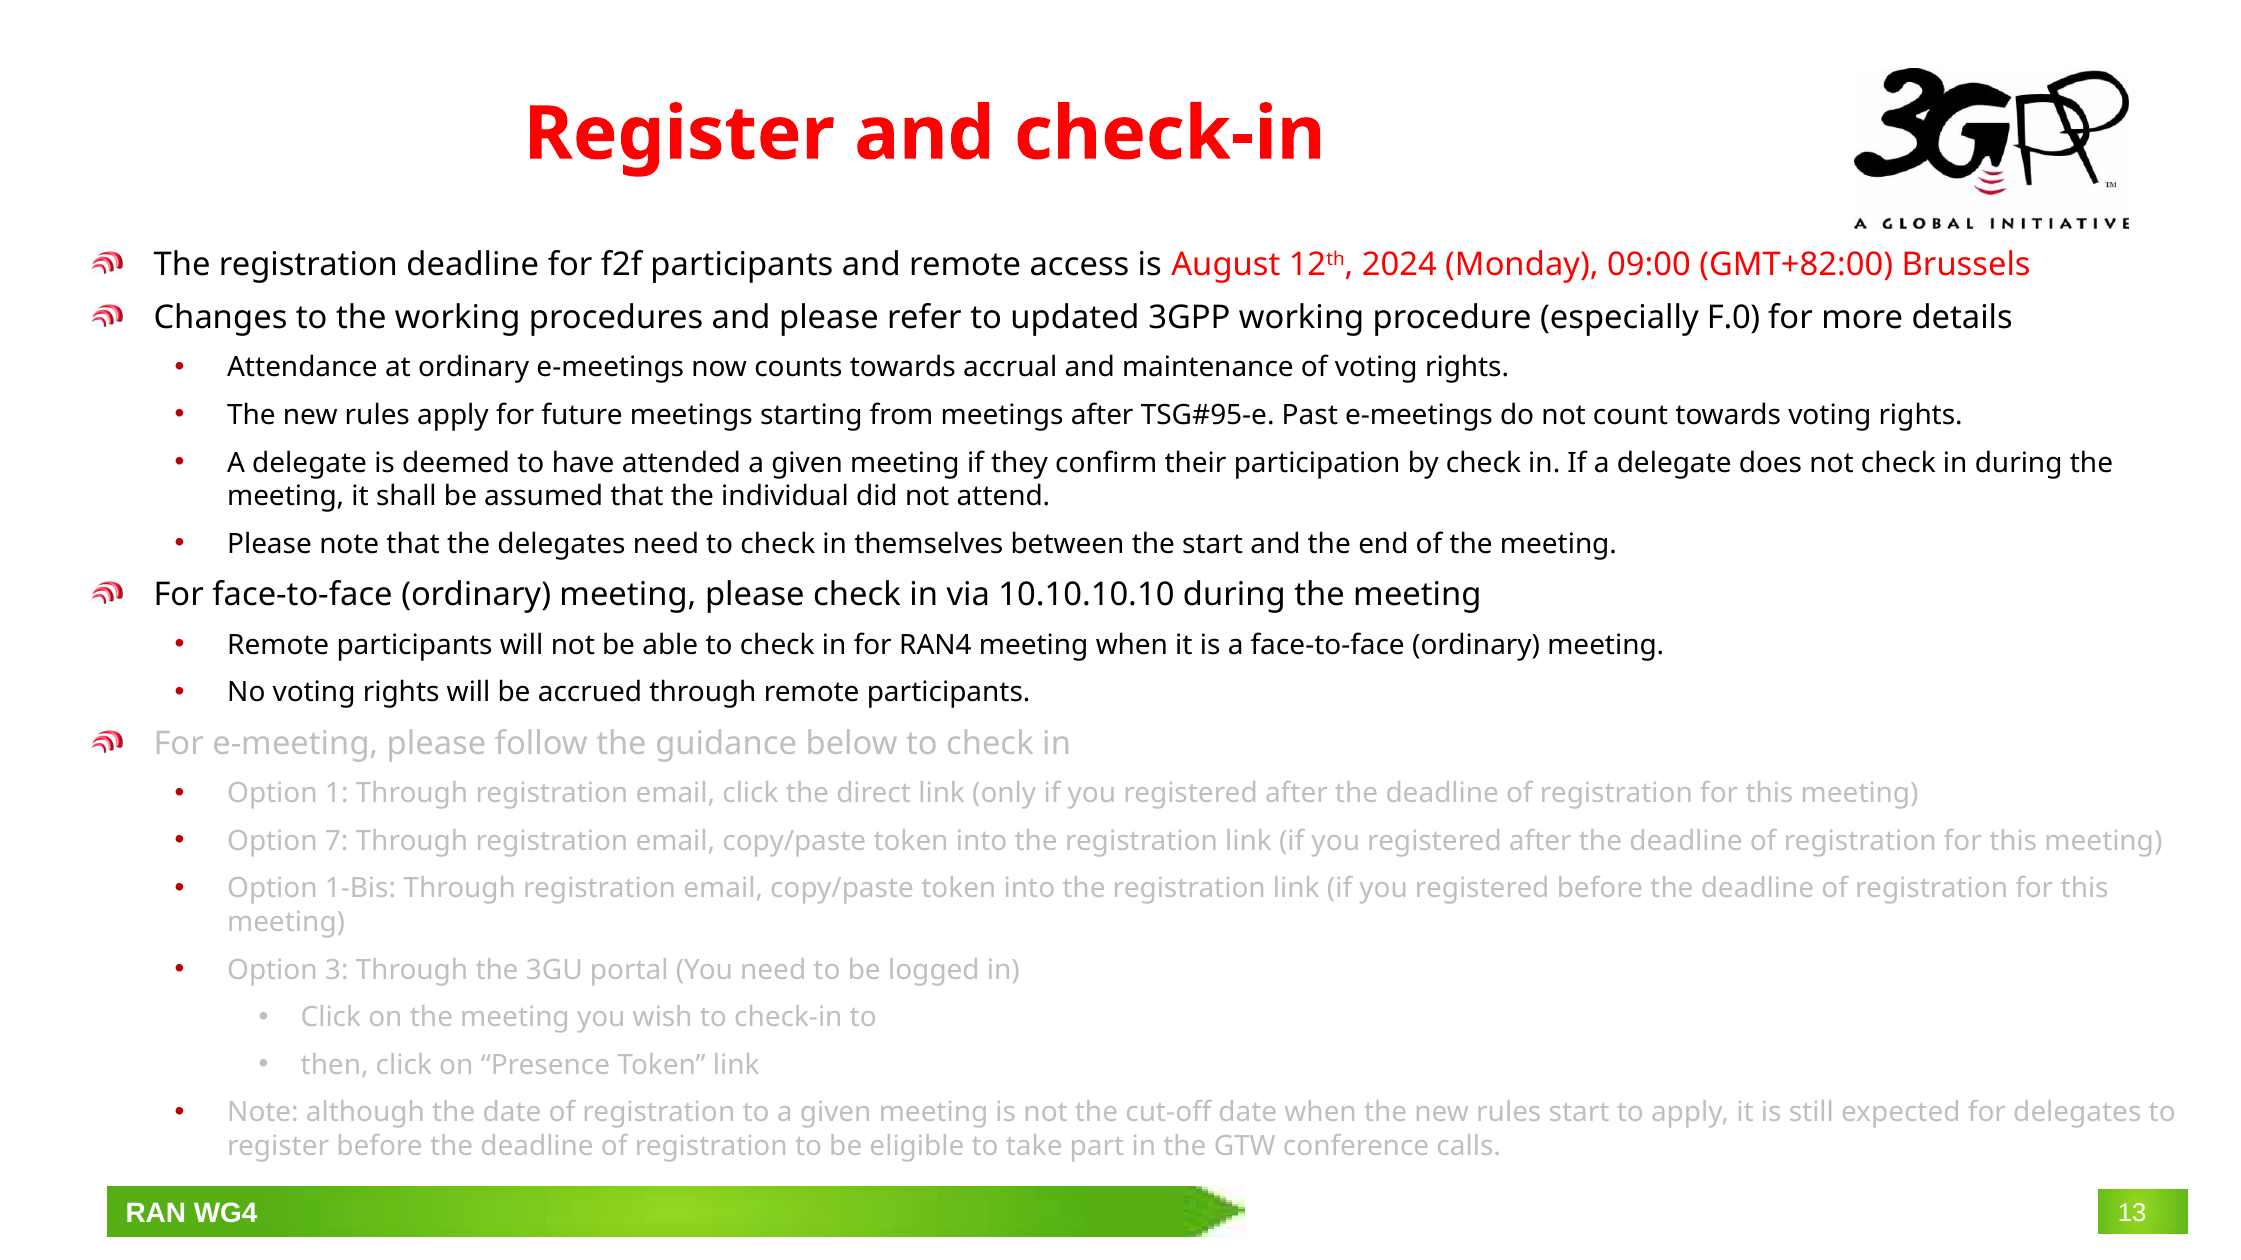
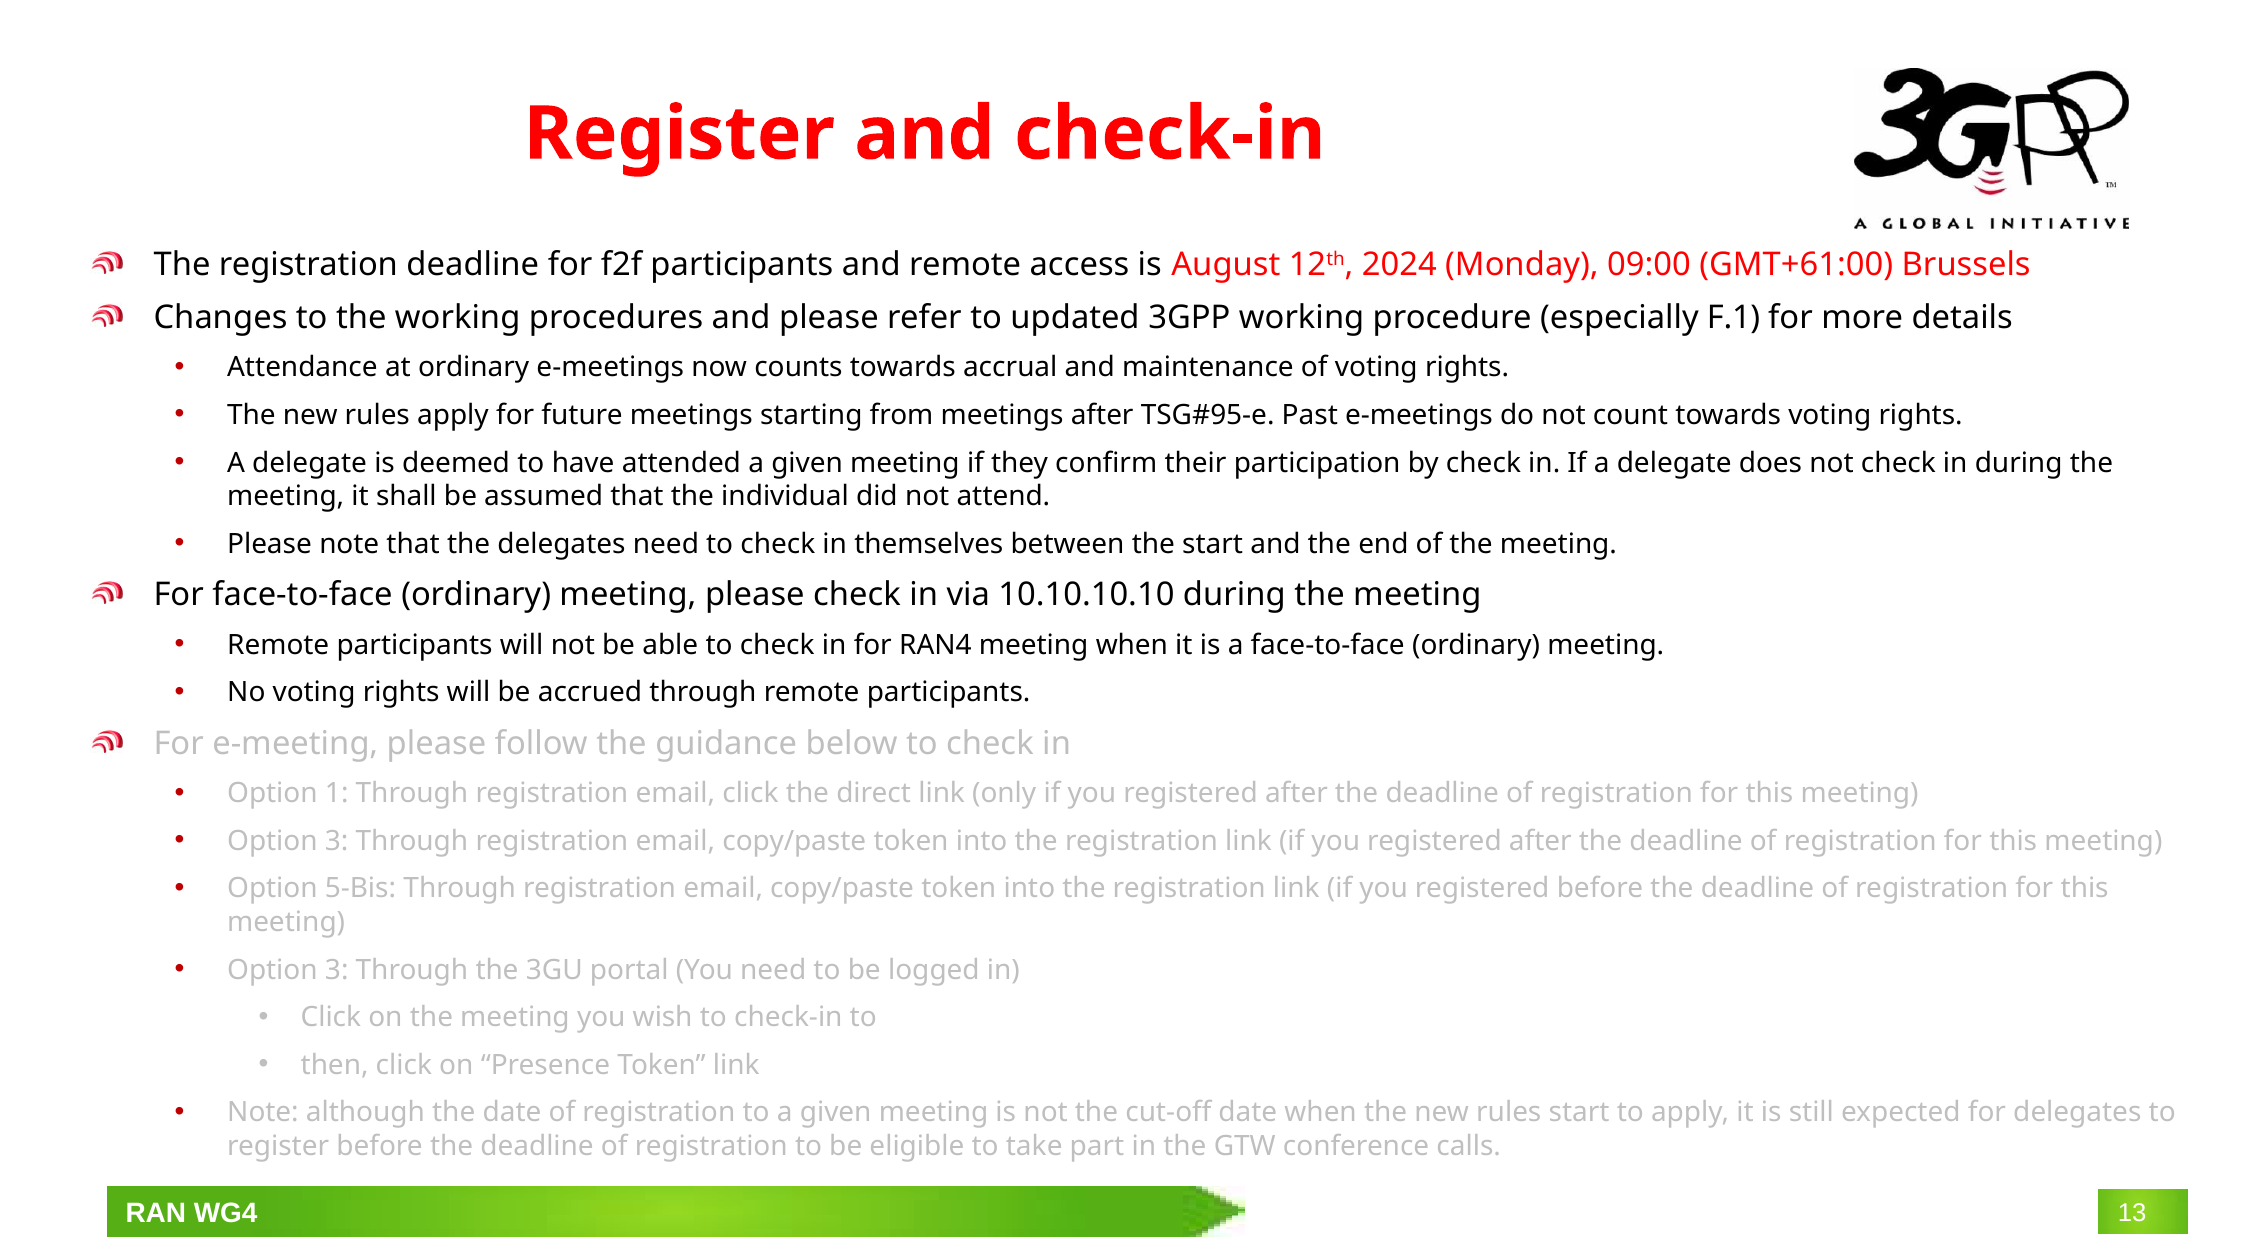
GMT+82:00: GMT+82:00 -> GMT+61:00
F.0: F.0 -> F.1
7 at (337, 841): 7 -> 3
1-Bis: 1-Bis -> 5-Bis
